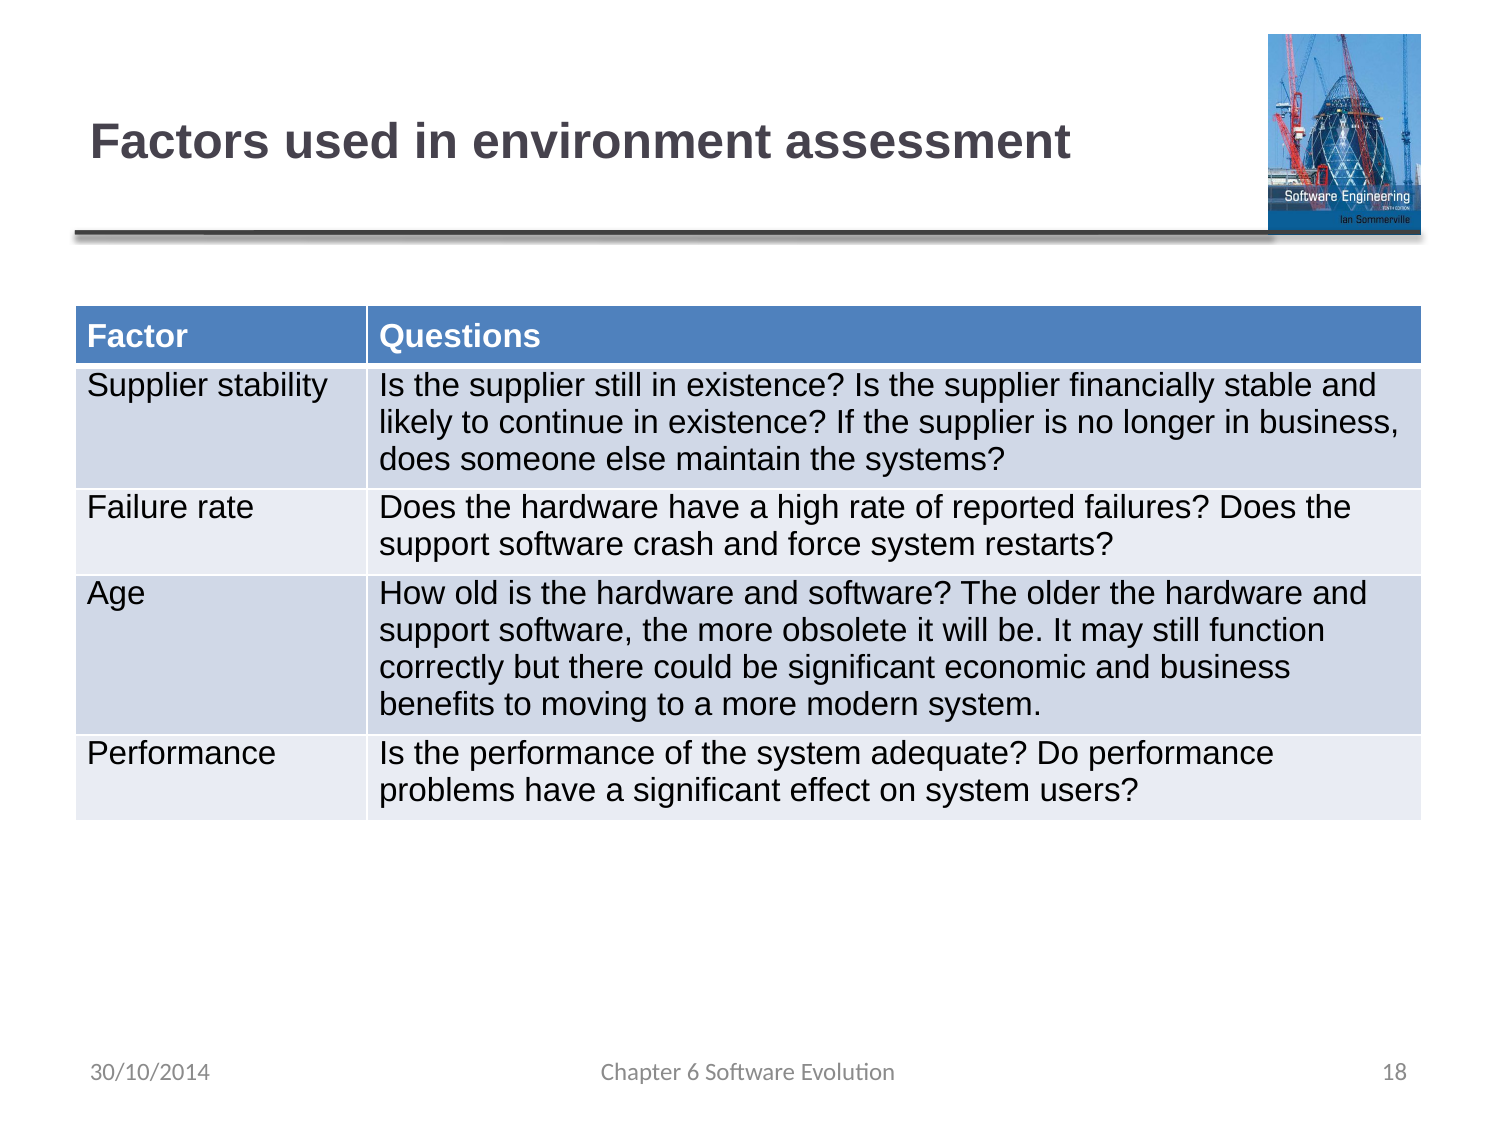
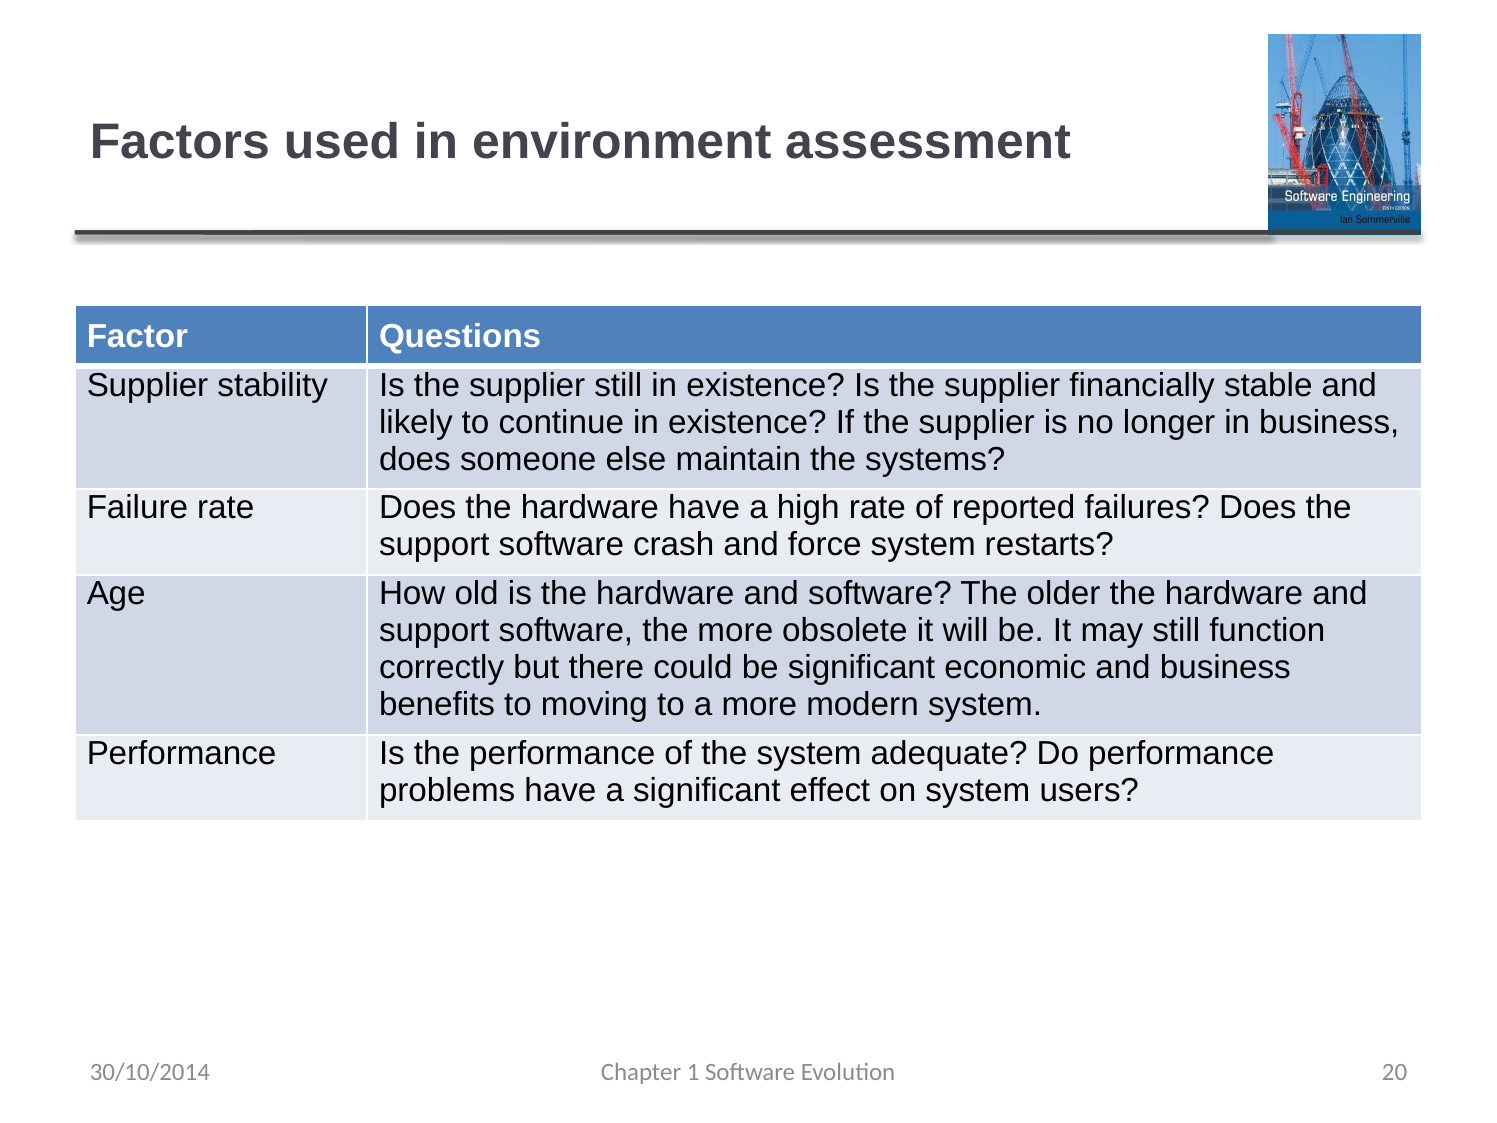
6: 6 -> 1
18: 18 -> 20
